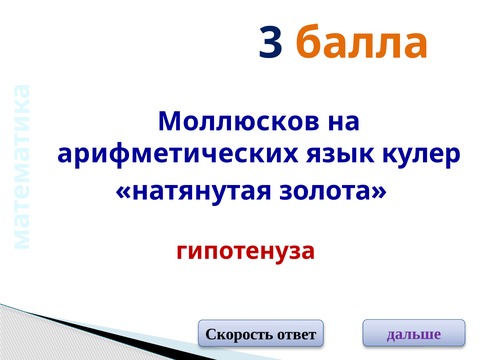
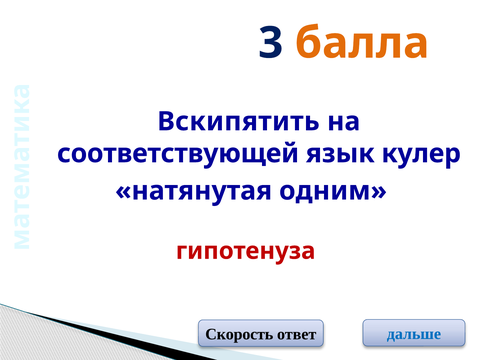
Моллюсков: Моллюсков -> Вскипятить
арифметических: арифметических -> соответствующей
золота: золота -> одним
дальше colour: purple -> blue
